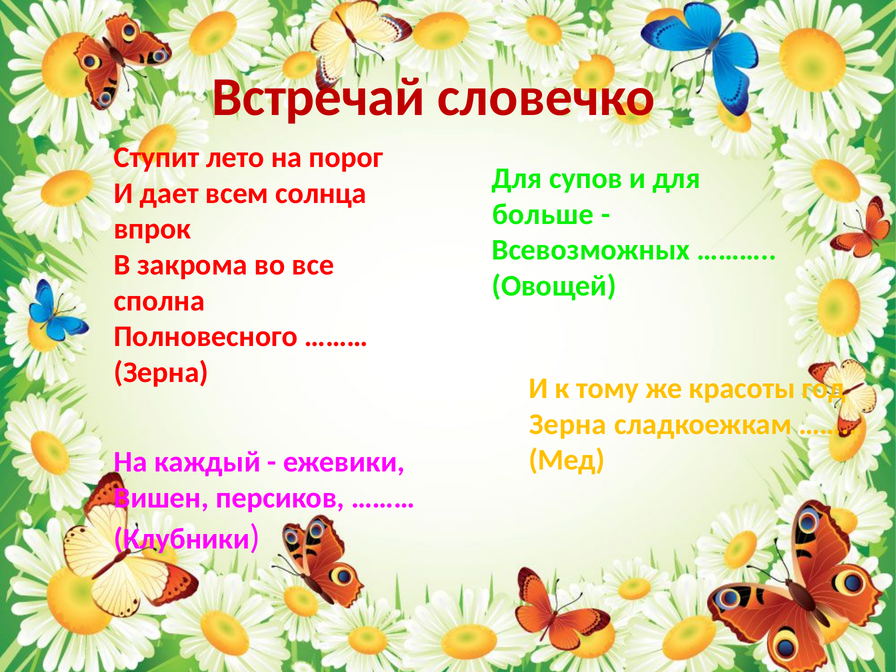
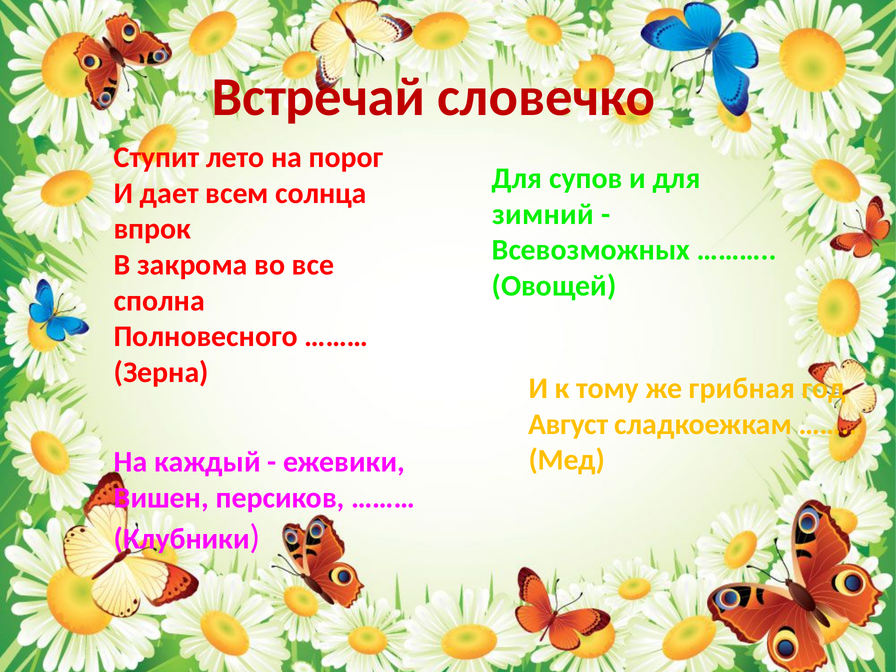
больше: больше -> зимний
красоты: красоты -> грибная
Зерна at (568, 424): Зерна -> Август
